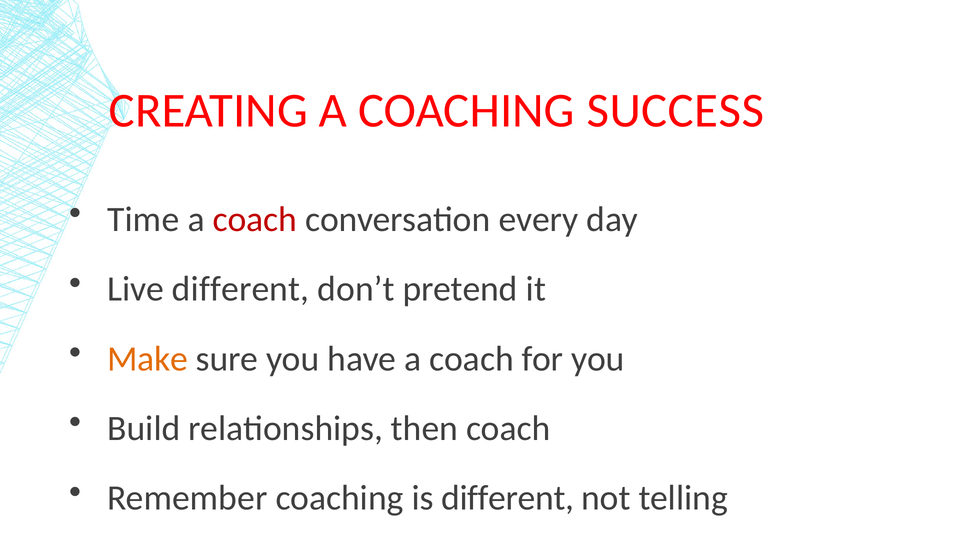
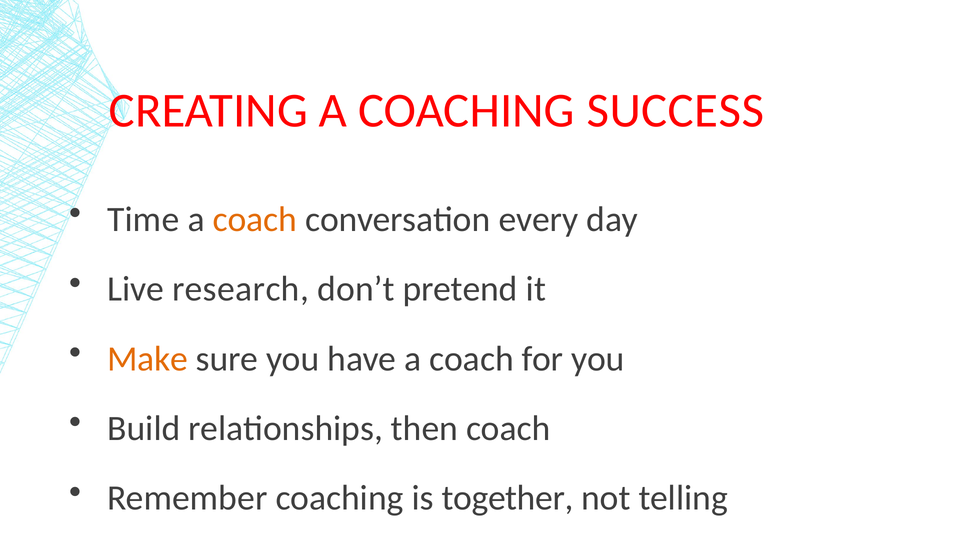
coach at (255, 219) colour: red -> orange
Live different: different -> research
is different: different -> together
